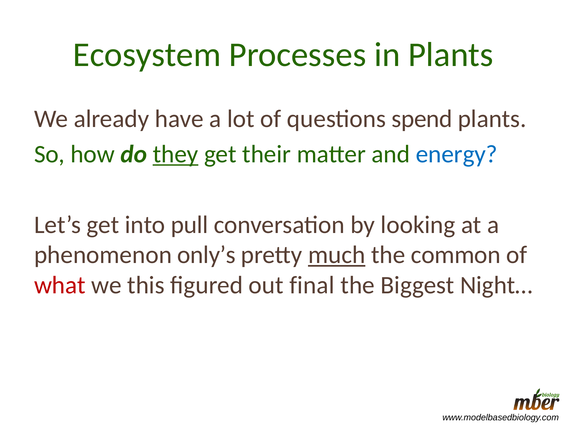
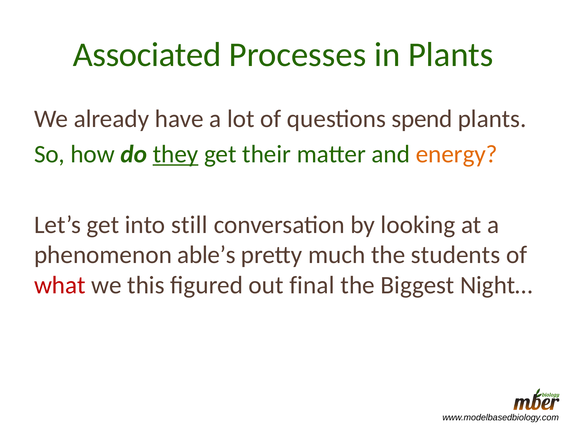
Ecosystem: Ecosystem -> Associated
energy colour: blue -> orange
pull: pull -> still
only’s: only’s -> able’s
much underline: present -> none
common: common -> students
